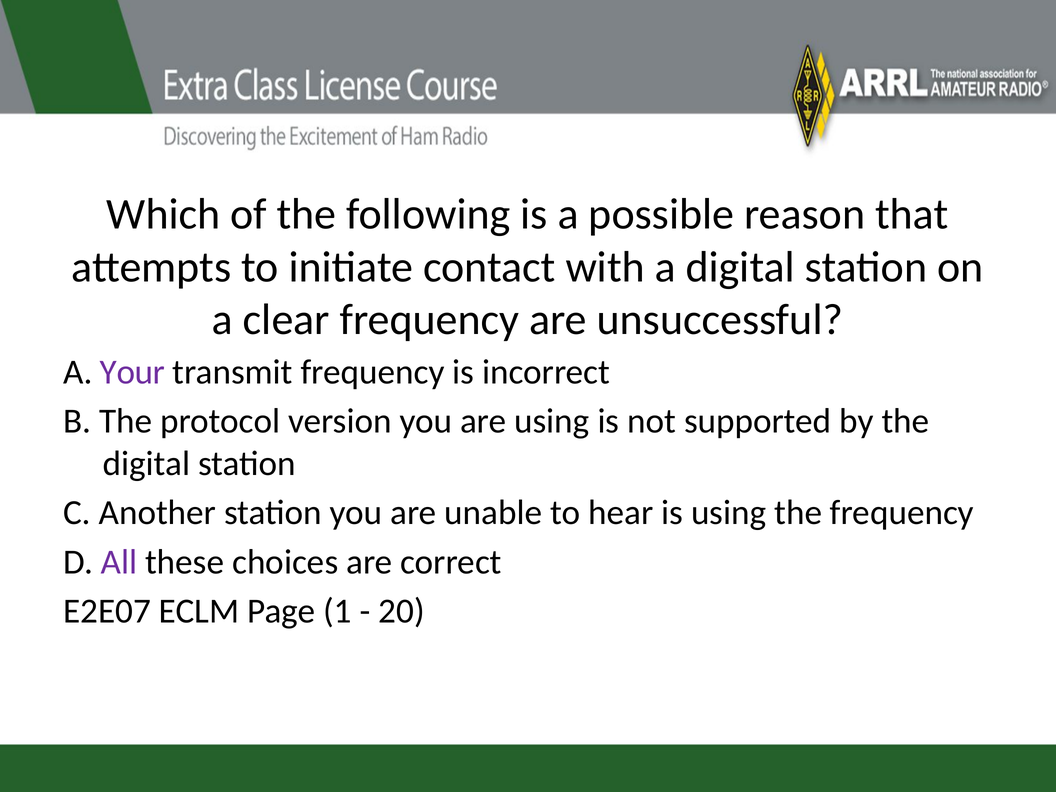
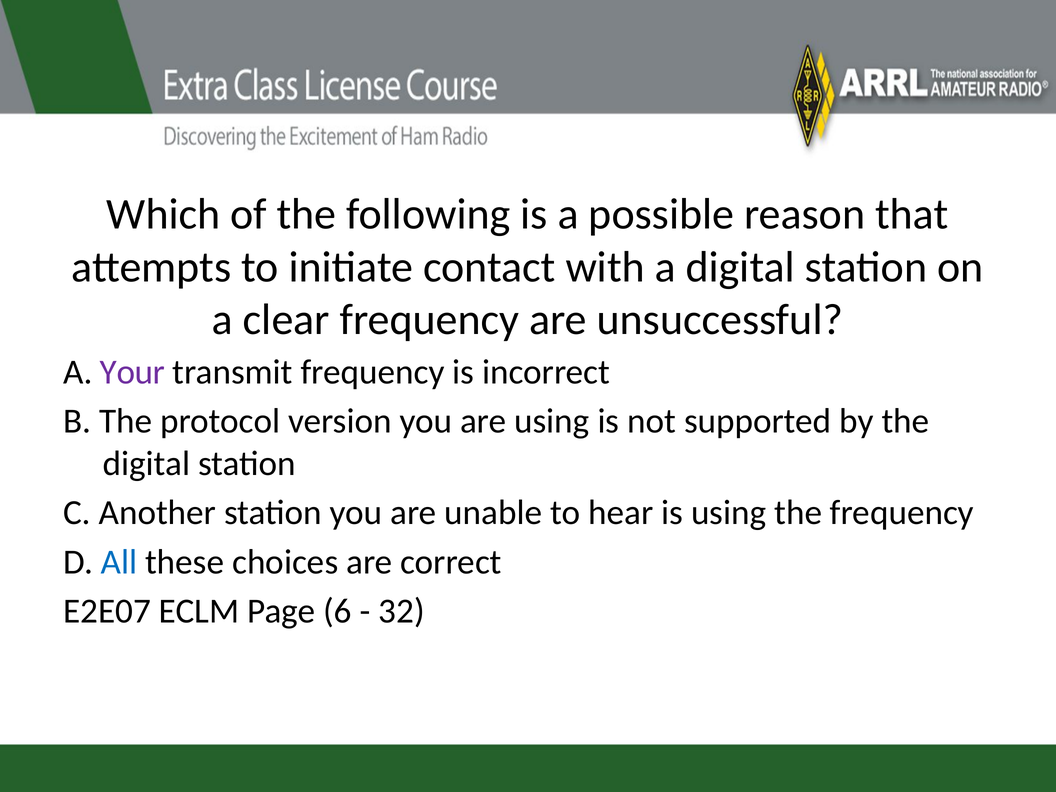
All colour: purple -> blue
1: 1 -> 6
20: 20 -> 32
